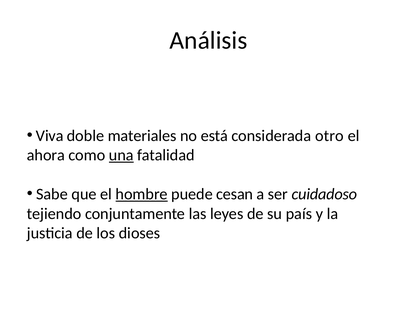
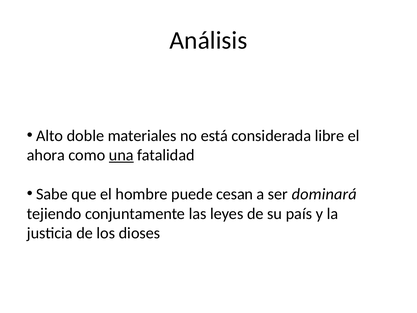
Viva: Viva -> Alto
otro: otro -> libre
hombre underline: present -> none
cuidadoso: cuidadoso -> dominará
